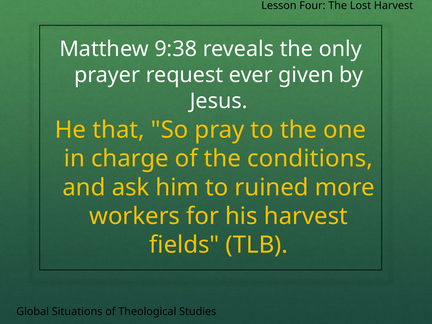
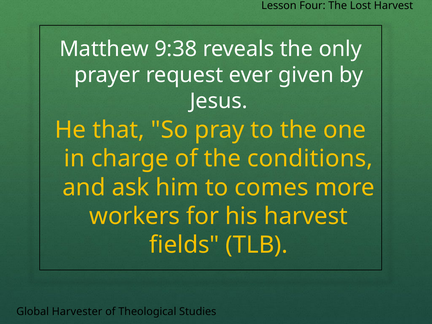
ruined: ruined -> comes
Situations: Situations -> Harvester
